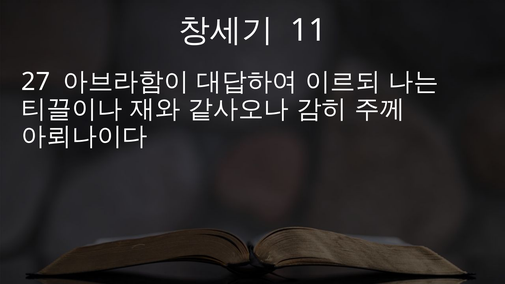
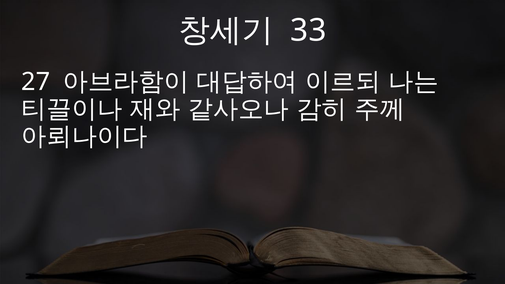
11: 11 -> 33
